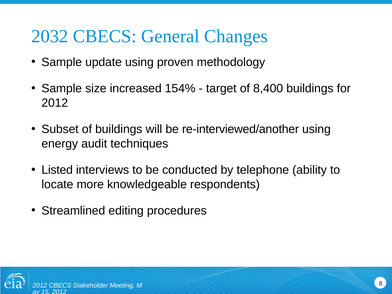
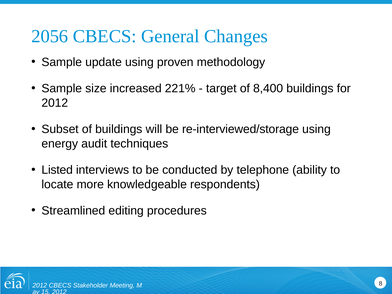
2032: 2032 -> 2056
154%: 154% -> 221%
re-interviewed/another: re-interviewed/another -> re-interviewed/storage
